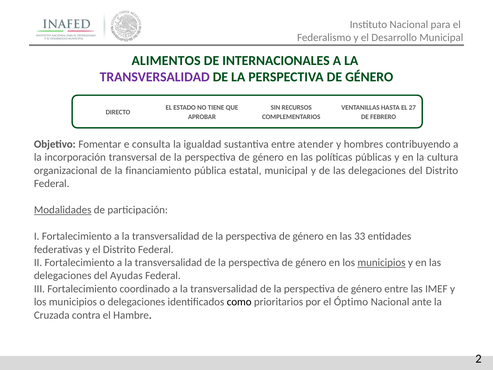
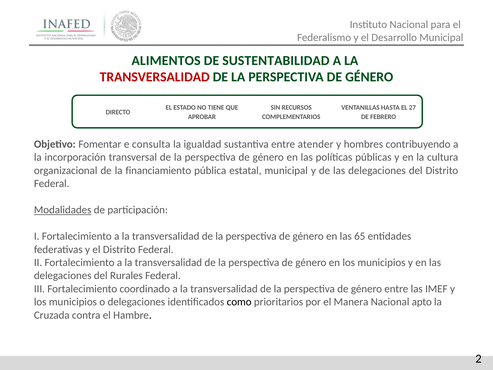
INTERNACIONALES: INTERNACIONALES -> SUSTENTABILIDAD
TRANSVERSALIDAD at (155, 77) colour: purple -> red
33: 33 -> 65
municipios at (381, 262) underline: present -> none
Ayudas: Ayudas -> Rurales
Óptimo: Óptimo -> Manera
ante: ante -> apto
